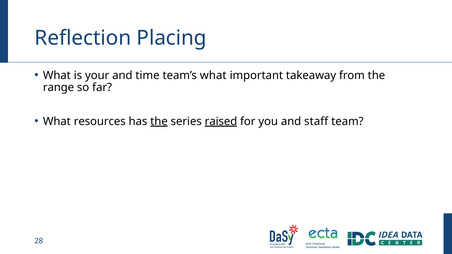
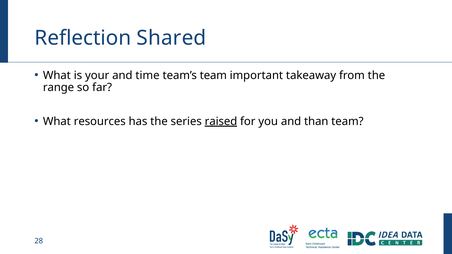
Placing: Placing -> Shared
team’s what: what -> team
the at (159, 121) underline: present -> none
staff: staff -> than
